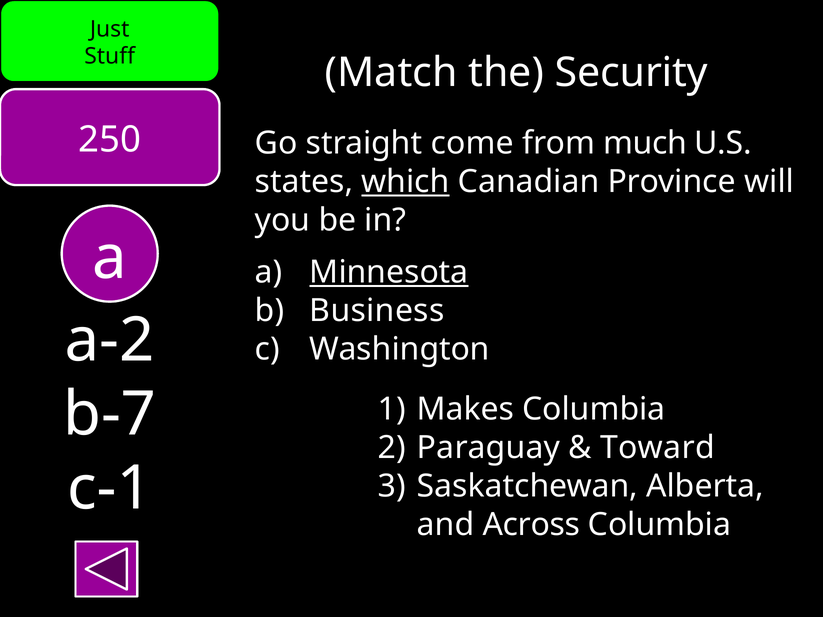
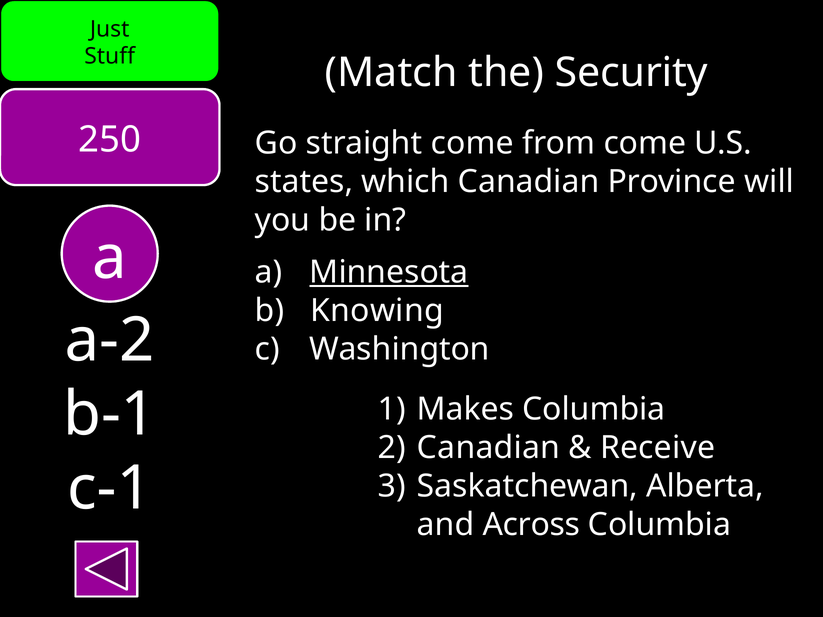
from much: much -> come
which underline: present -> none
Business: Business -> Knowing
b-7: b-7 -> b-1
Paraguay at (489, 448): Paraguay -> Canadian
Toward: Toward -> Receive
